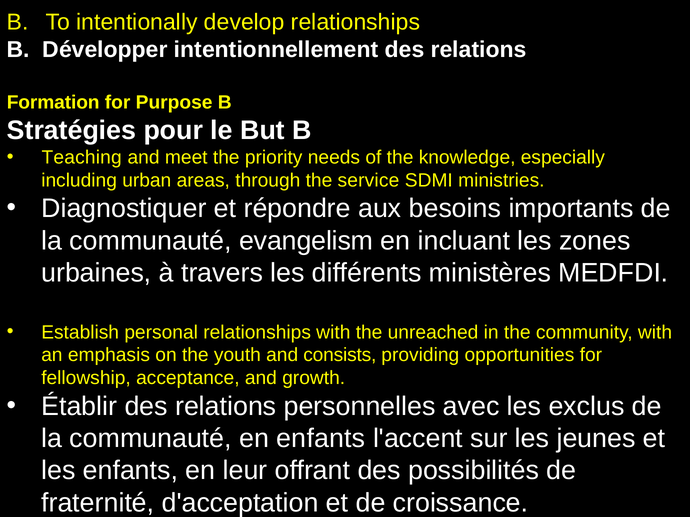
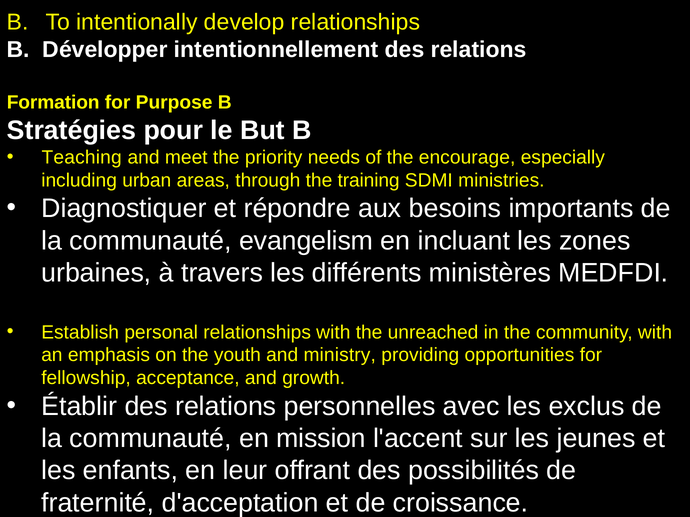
knowledge: knowledge -> encourage
service: service -> training
consists: consists -> ministry
en enfants: enfants -> mission
